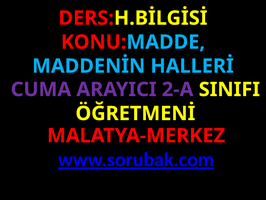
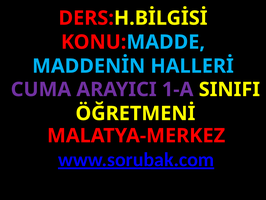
2-A: 2-A -> 1-A
